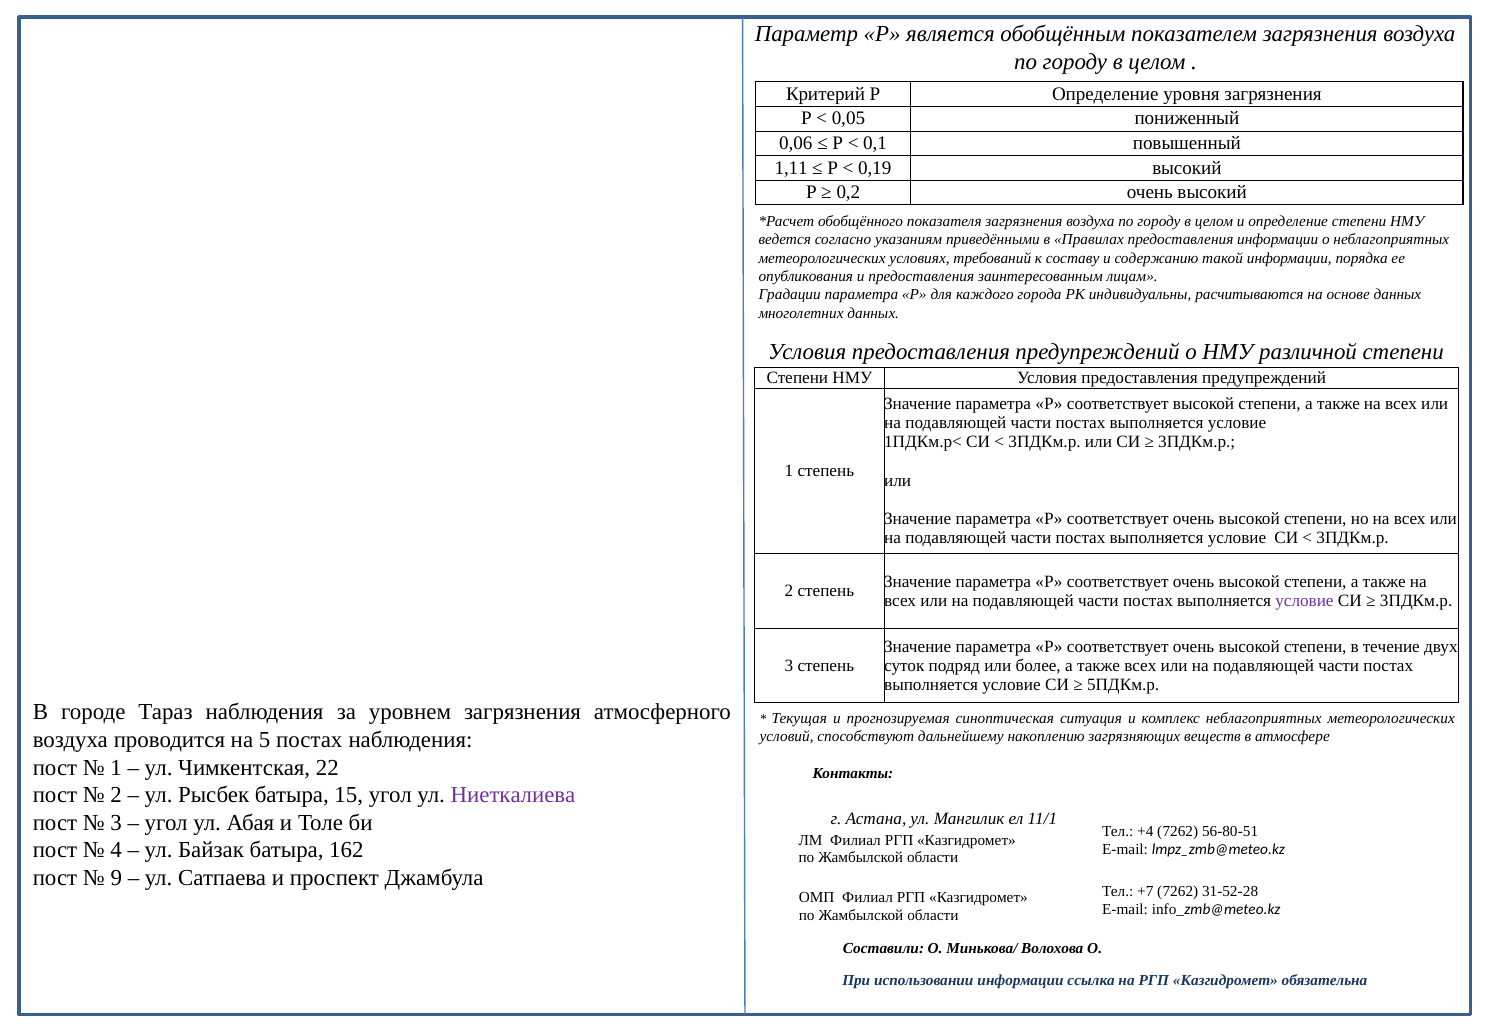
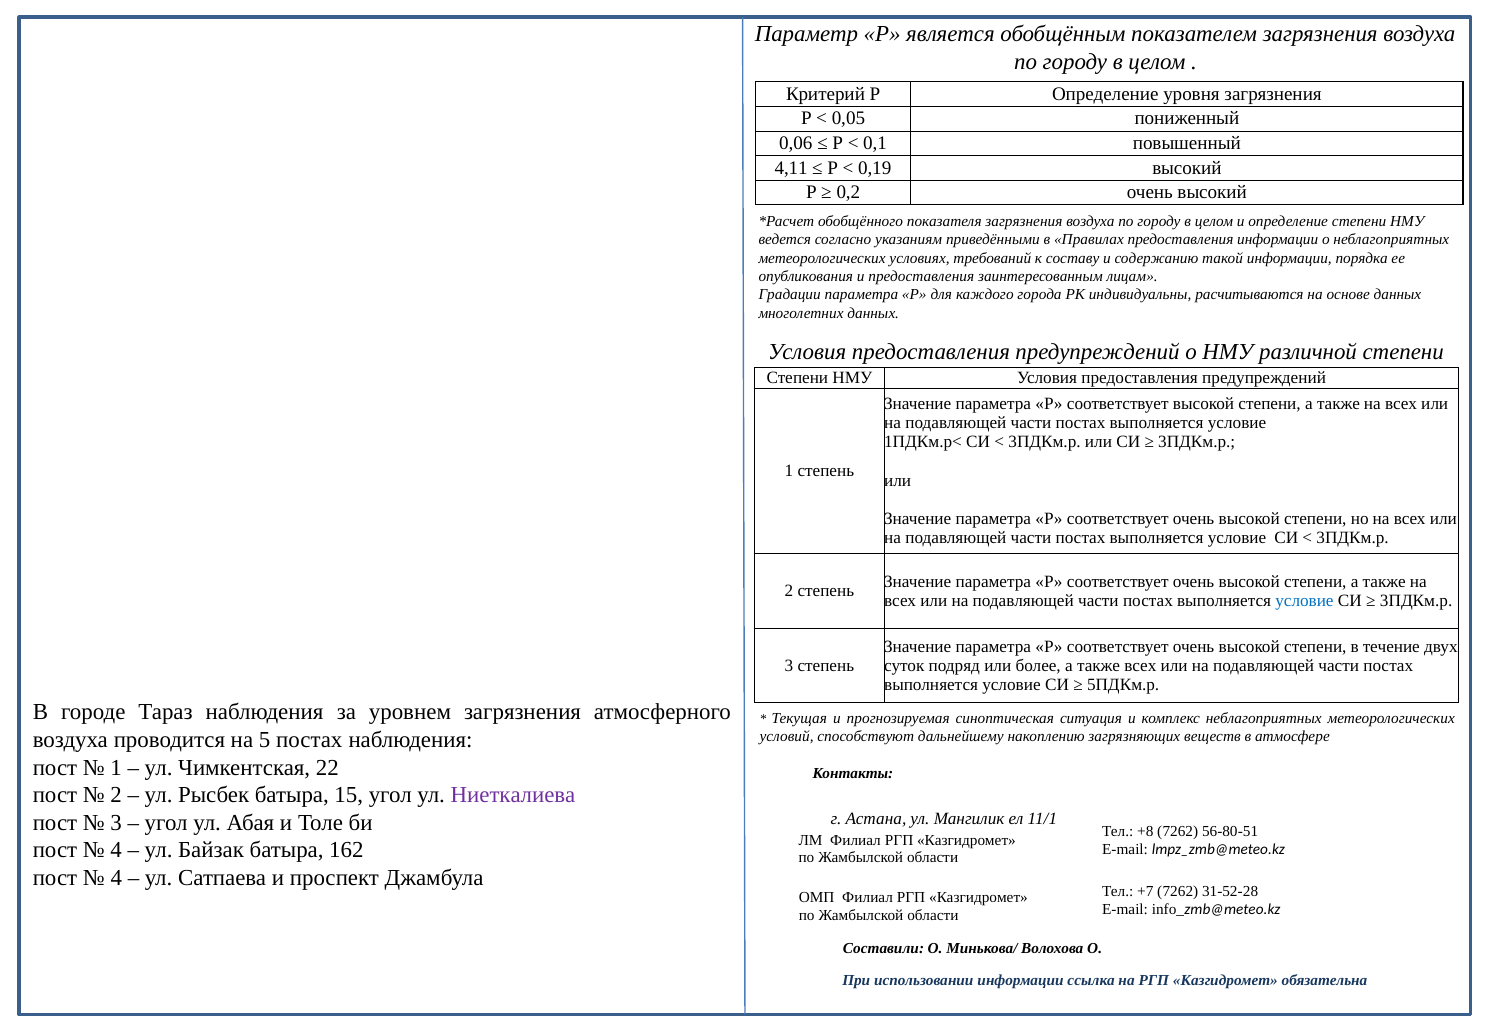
1,11: 1,11 -> 4,11
условие at (1304, 600) colour: purple -> blue
+4: +4 -> +8
9 at (116, 877): 9 -> 4
